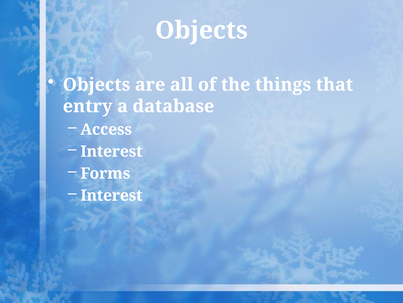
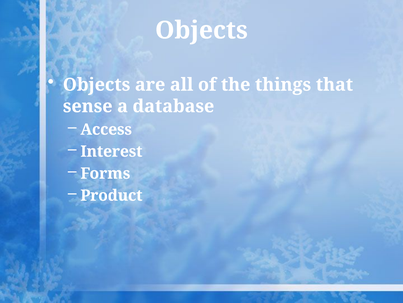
entry: entry -> sense
Interest at (111, 195): Interest -> Product
